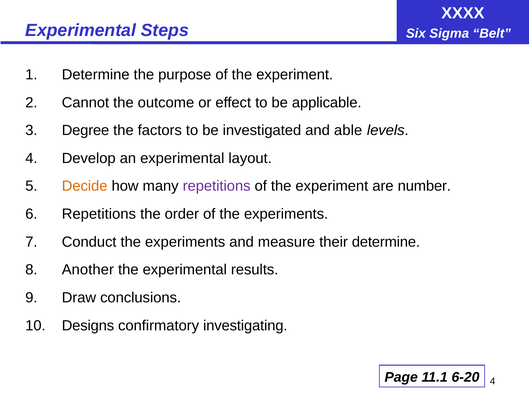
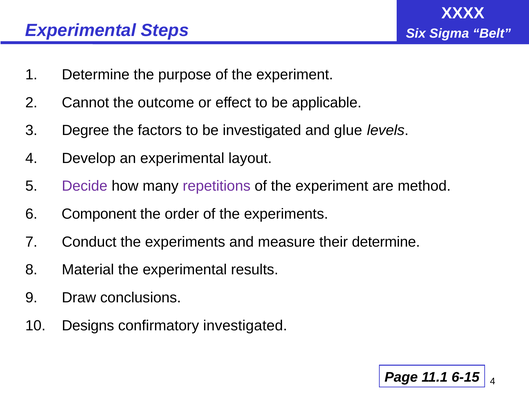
able: able -> glue
Decide colour: orange -> purple
number: number -> method
6 Repetitions: Repetitions -> Component
Another: Another -> Material
confirmatory investigating: investigating -> investigated
6-20: 6-20 -> 6-15
